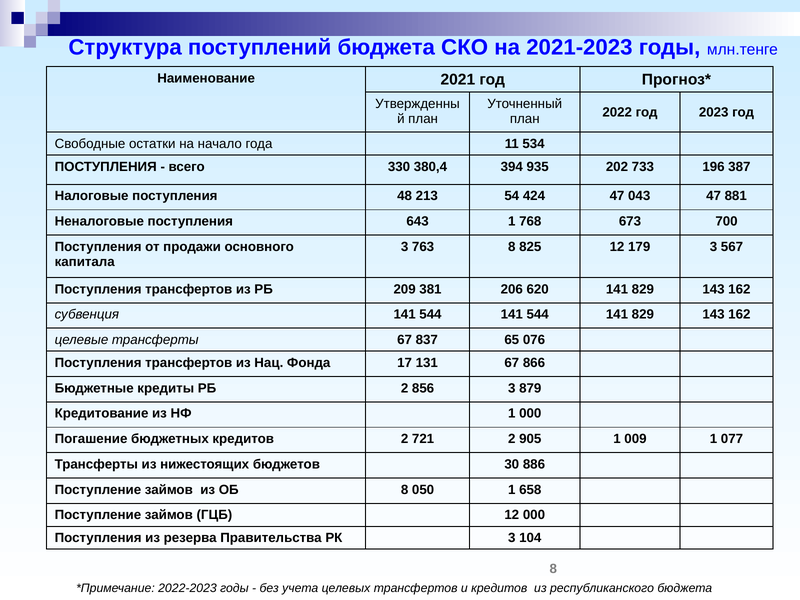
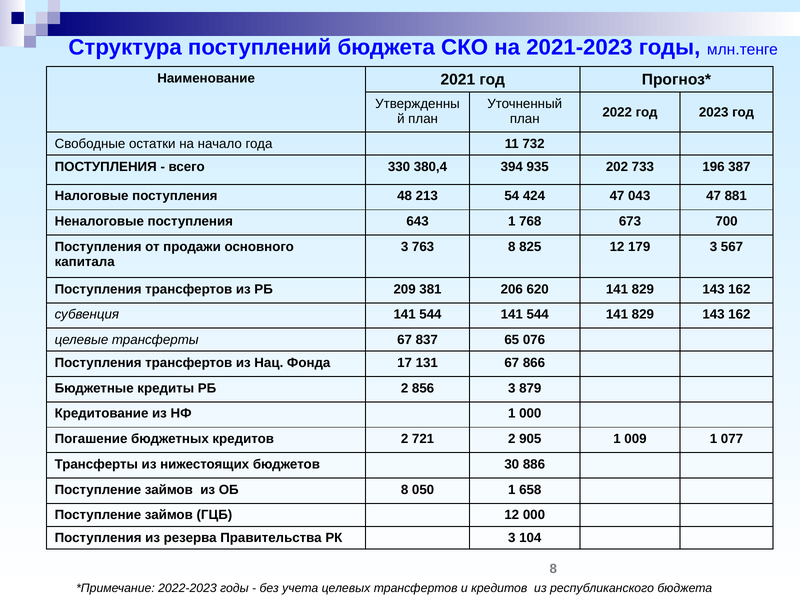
534: 534 -> 732
